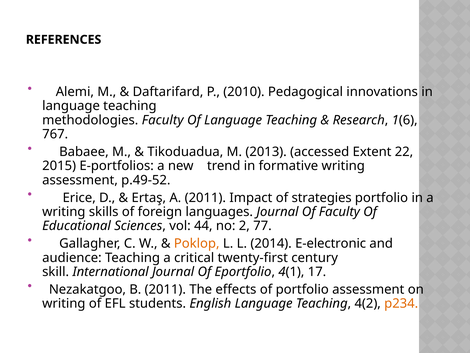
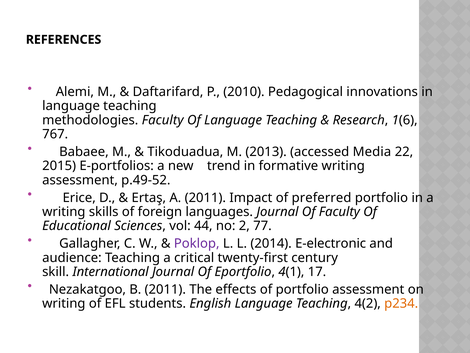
Extent: Extent -> Media
strategies: strategies -> preferred
Poklop colour: orange -> purple
